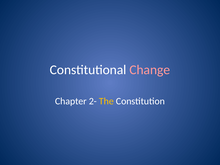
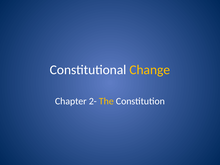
Change colour: pink -> yellow
